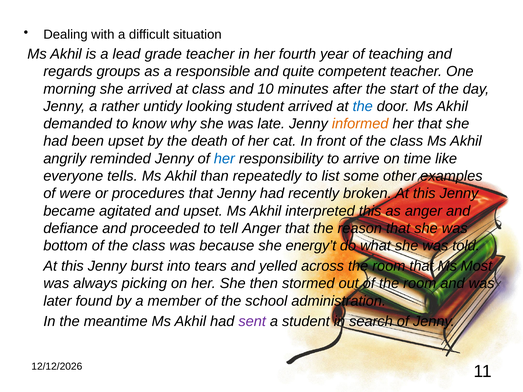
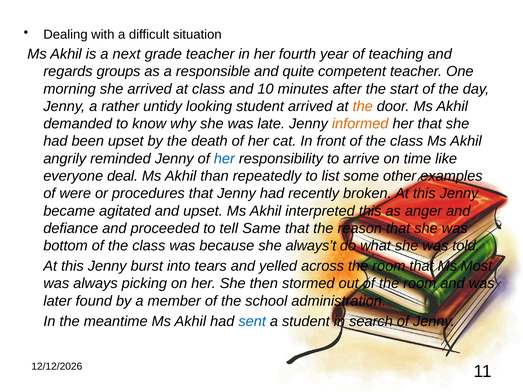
lead: lead -> next
the at (363, 106) colour: blue -> orange
tells: tells -> deal
tell Anger: Anger -> Same
energy’t: energy’t -> always’t
sent colour: purple -> blue
